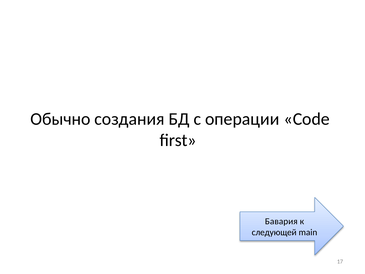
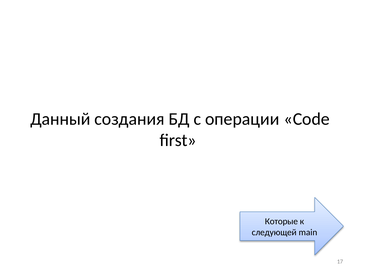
Обычно: Обычно -> Данный
Бавария: Бавария -> Которые
